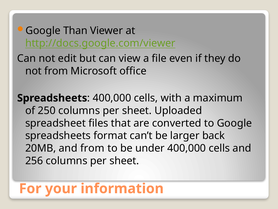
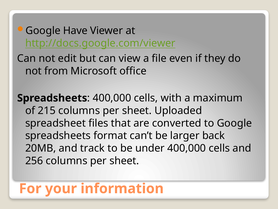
Than: Than -> Have
250: 250 -> 215
and from: from -> track
